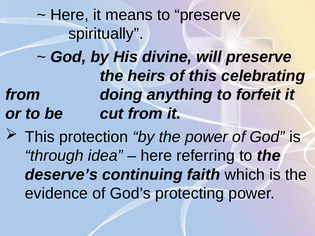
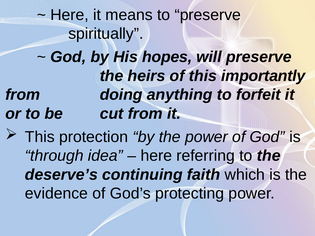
divine: divine -> hopes
celebrating: celebrating -> importantly
